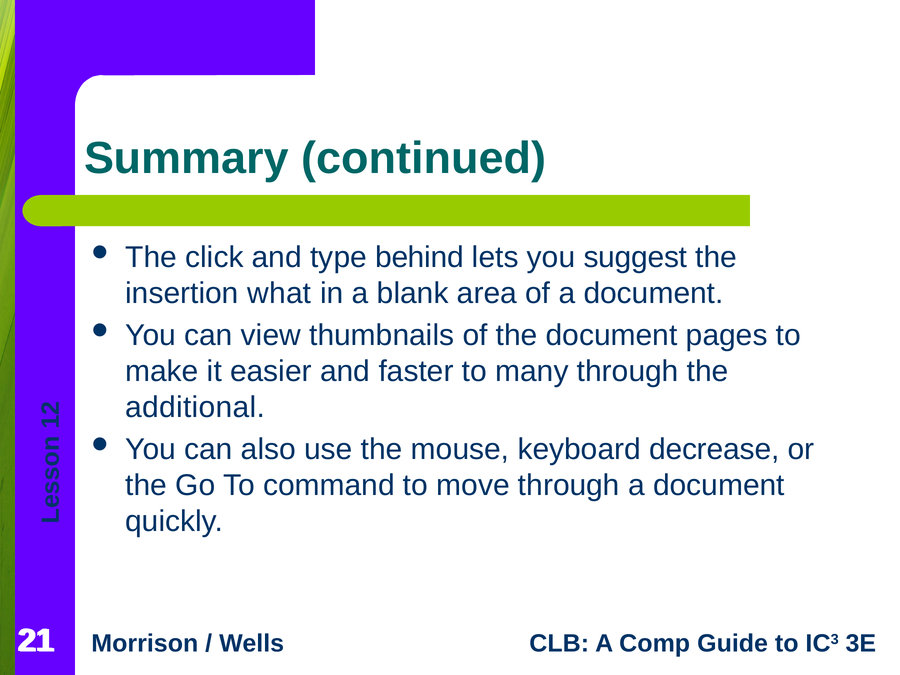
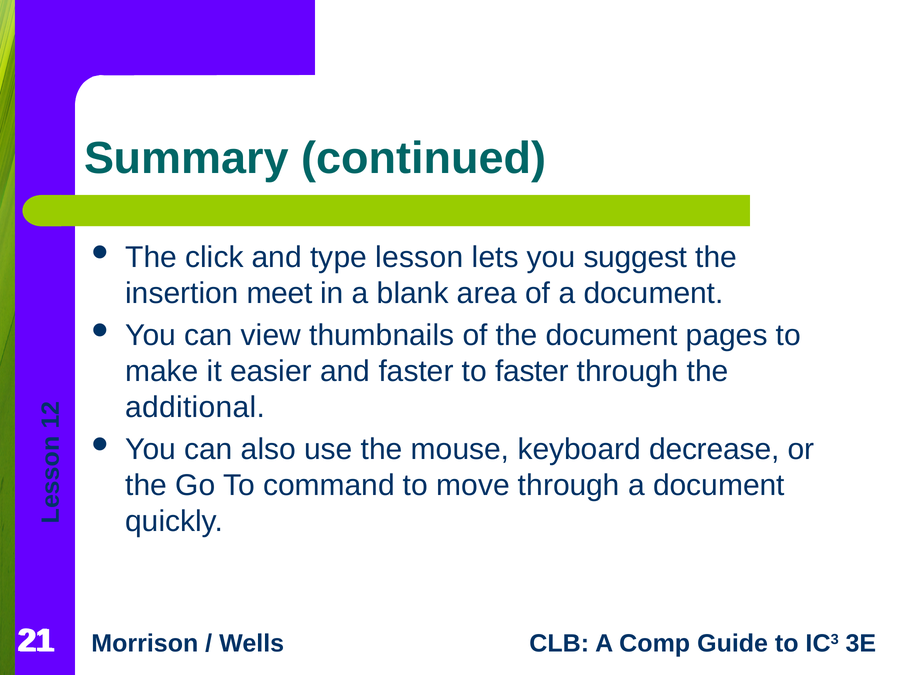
behind: behind -> lesson
what: what -> meet
to many: many -> faster
